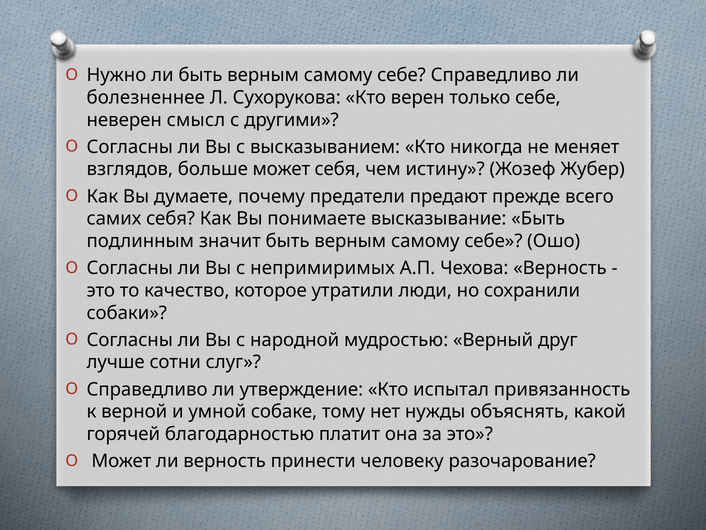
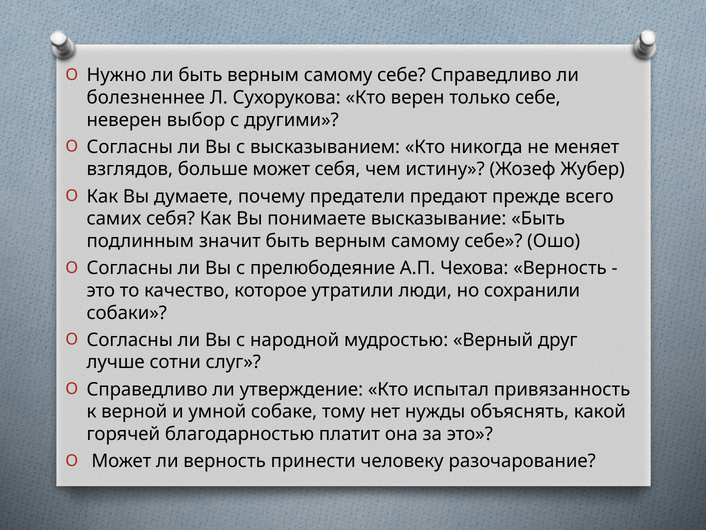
смысл: смысл -> выбор
непримиримых: непримиримых -> прелюбодеяние
